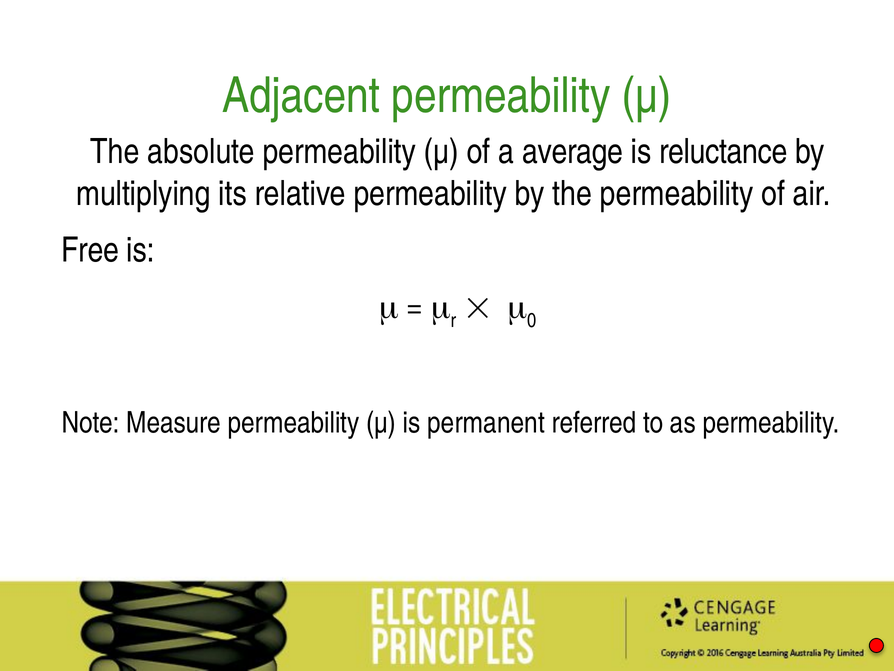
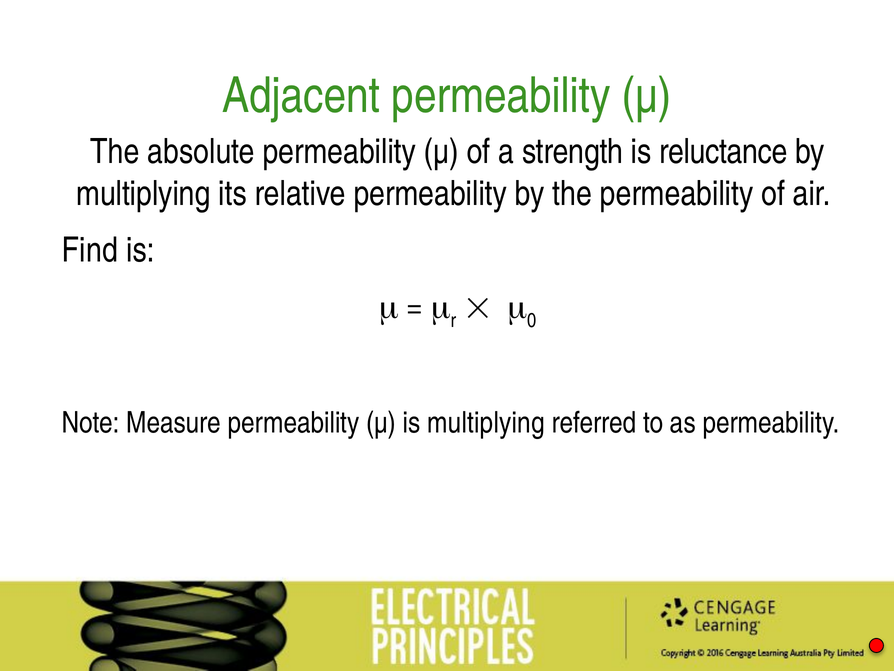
average: average -> strength
Free: Free -> Find
is permanent: permanent -> multiplying
